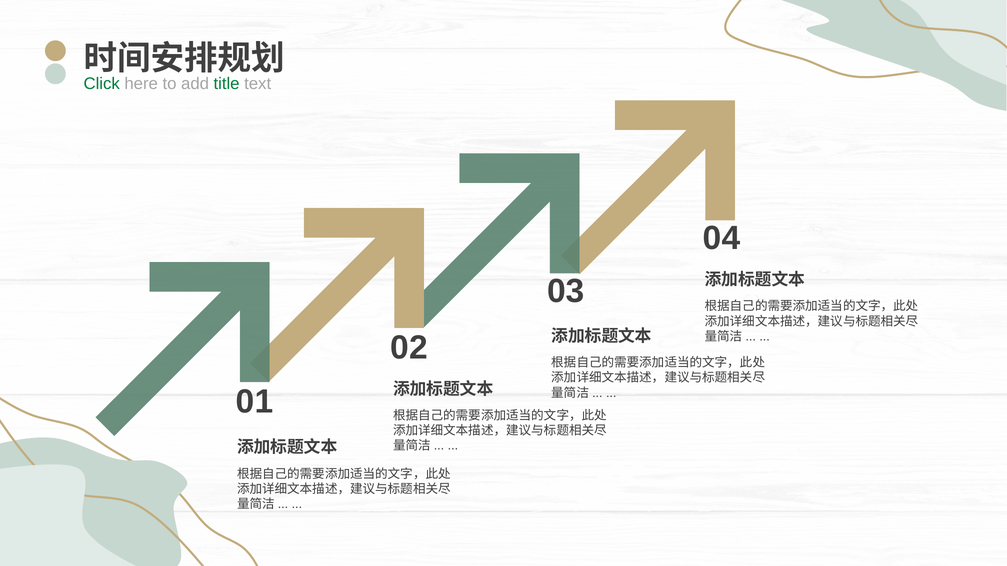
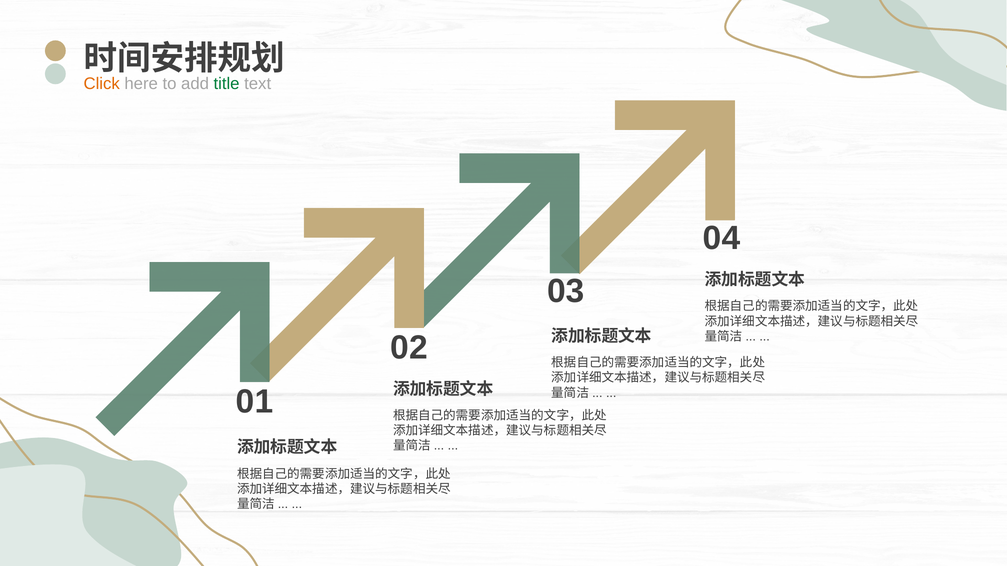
Click colour: green -> orange
